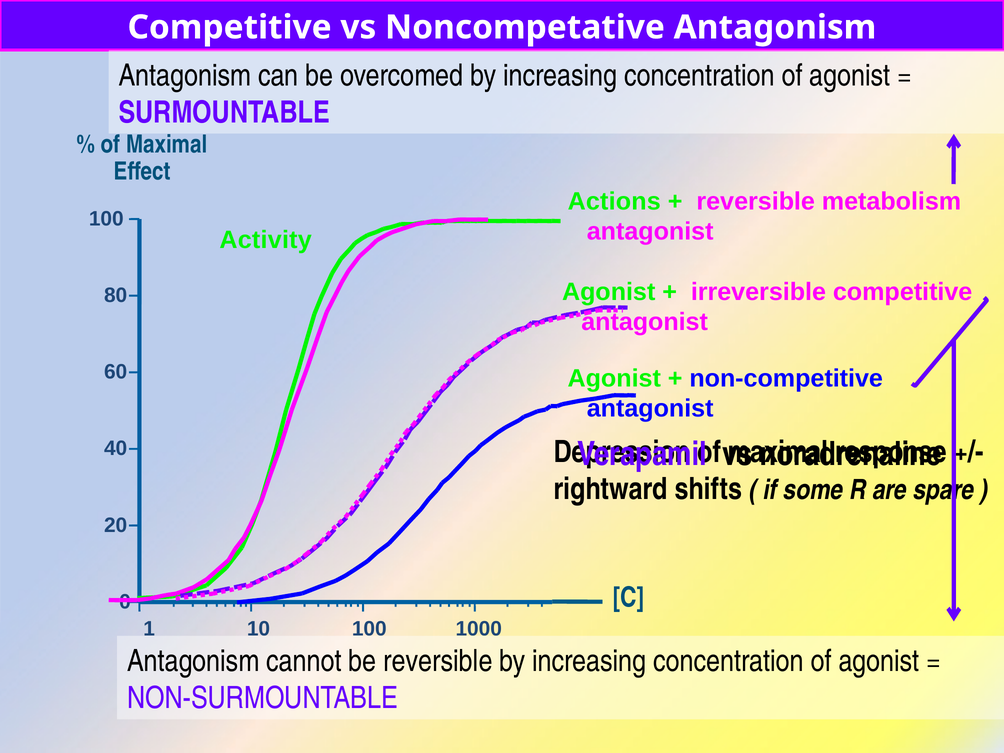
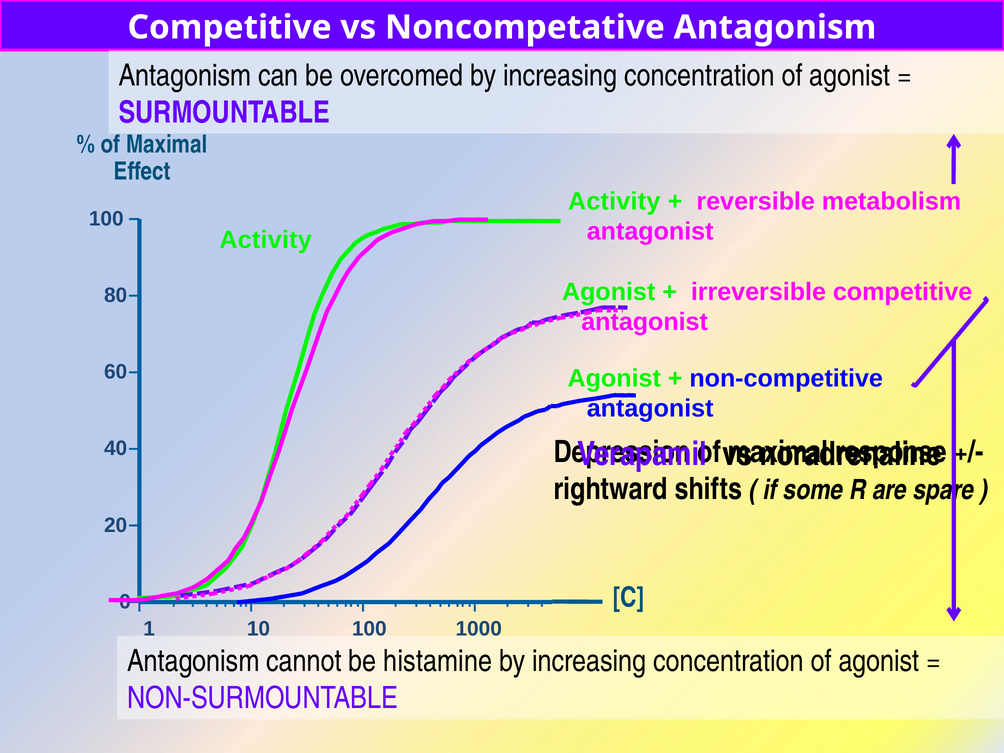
Actions at (614, 202): Actions -> Activity
be reversible: reversible -> histamine
